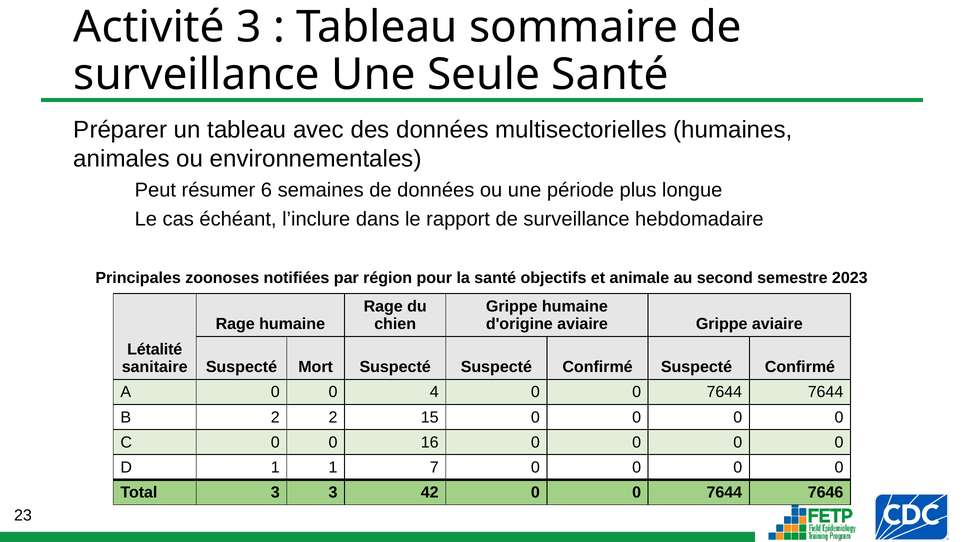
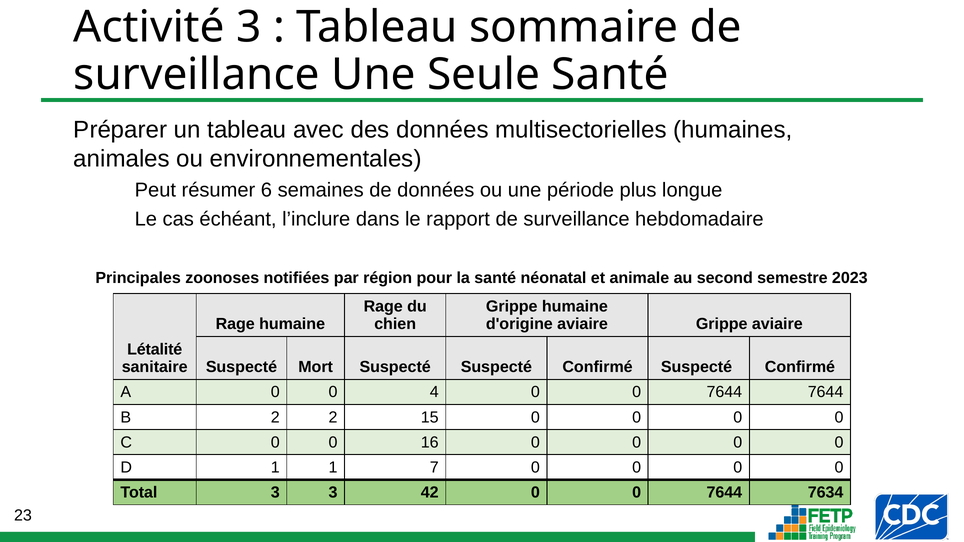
objectifs: objectifs -> néonatal
7646: 7646 -> 7634
